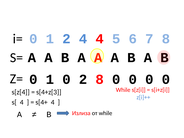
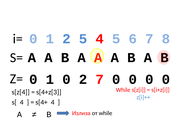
2 4: 4 -> 5
2 8: 8 -> 7
